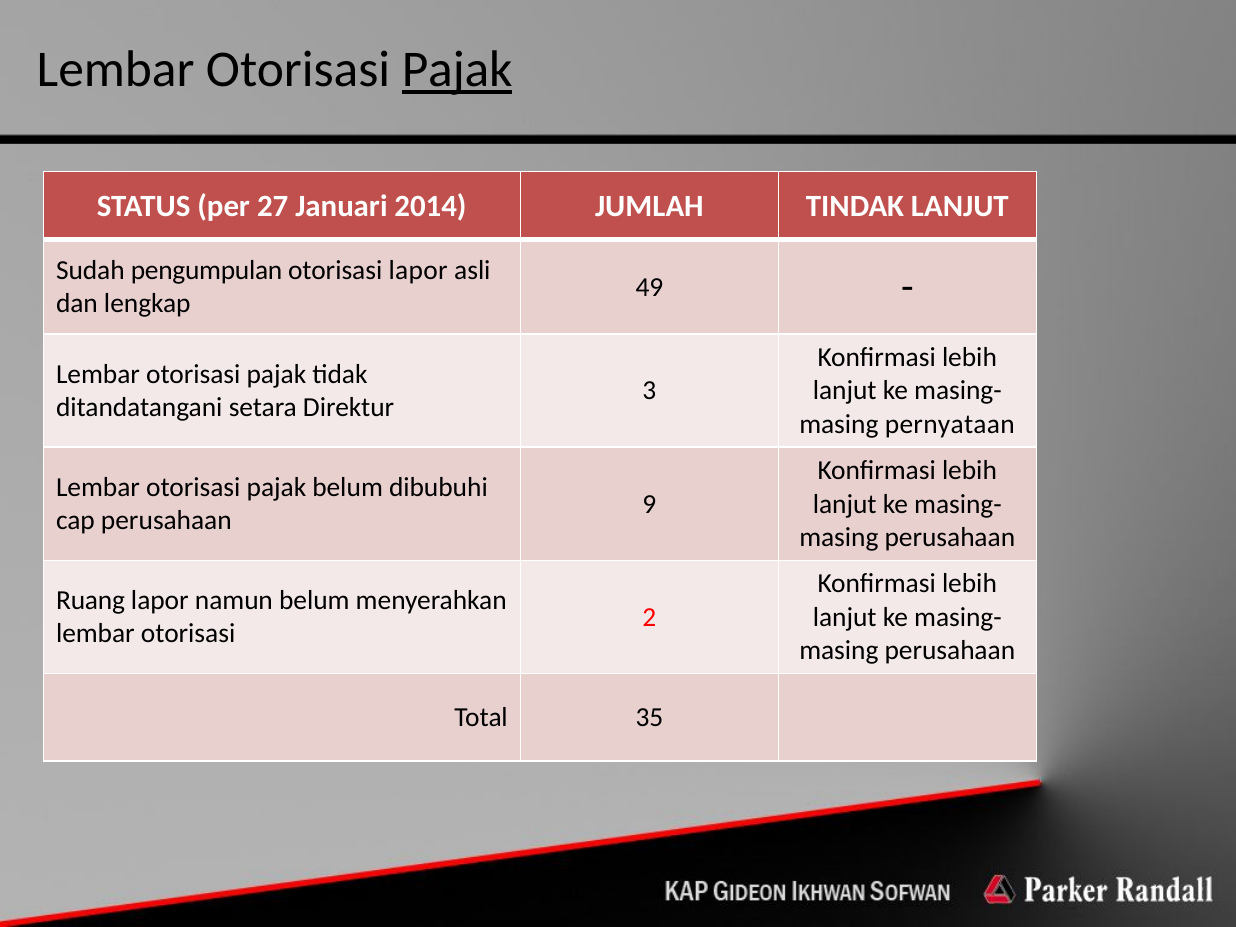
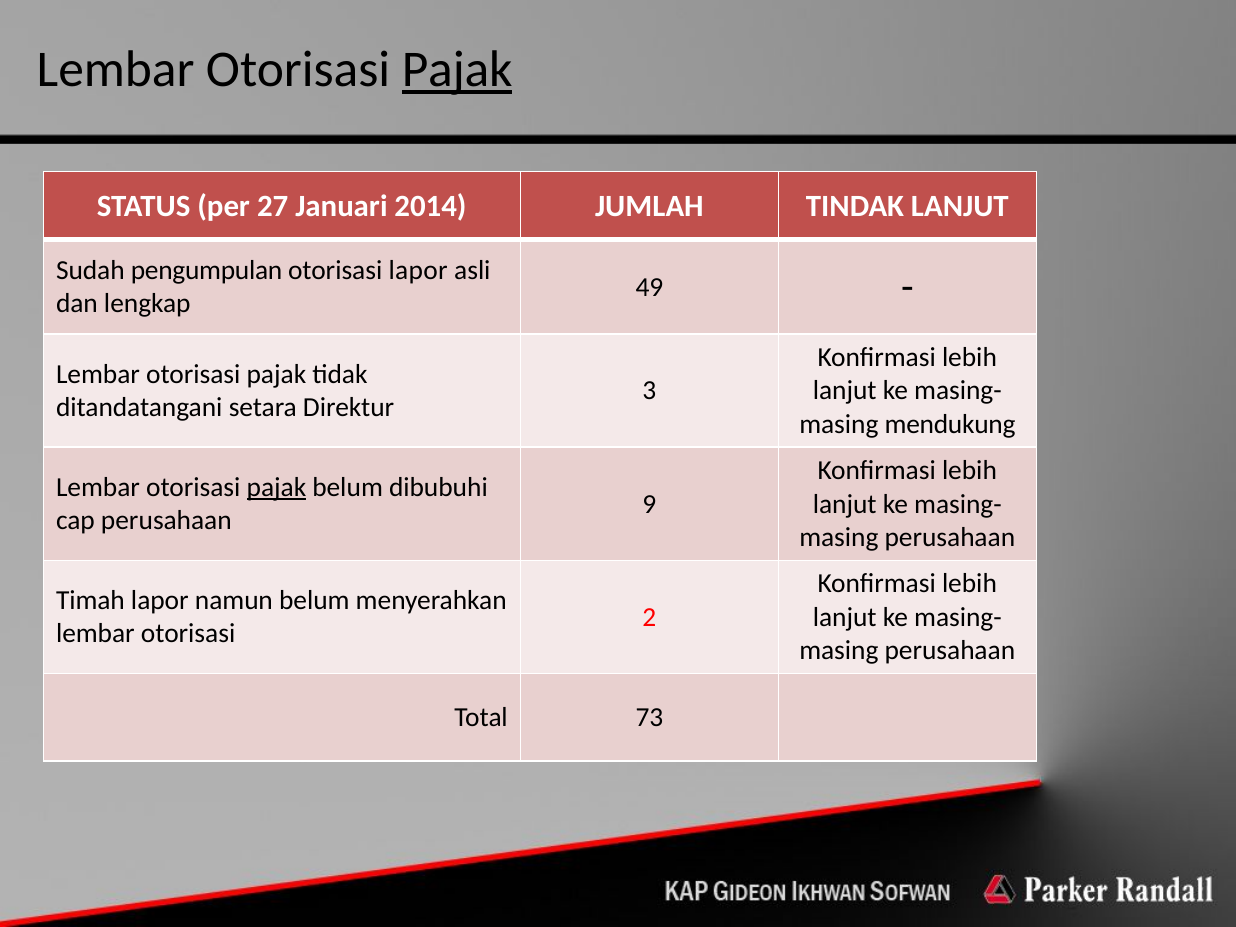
pernyataan: pernyataan -> mendukung
pajak at (276, 487) underline: none -> present
Ruang: Ruang -> Timah
35: 35 -> 73
